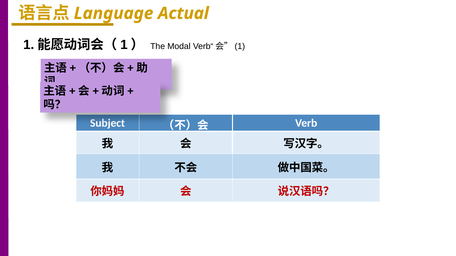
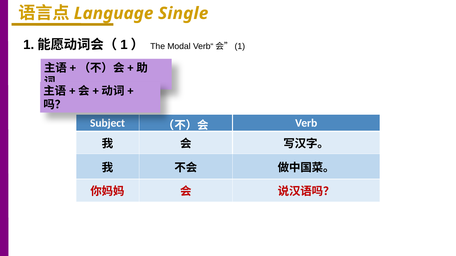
Actual: Actual -> Single
